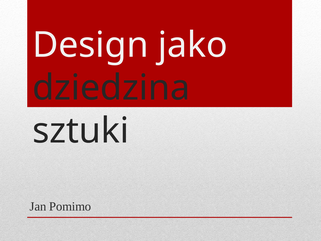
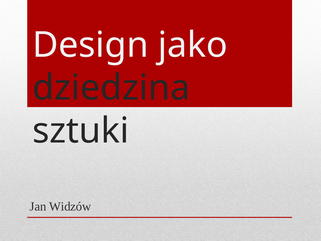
Pomimo: Pomimo -> Widzów
